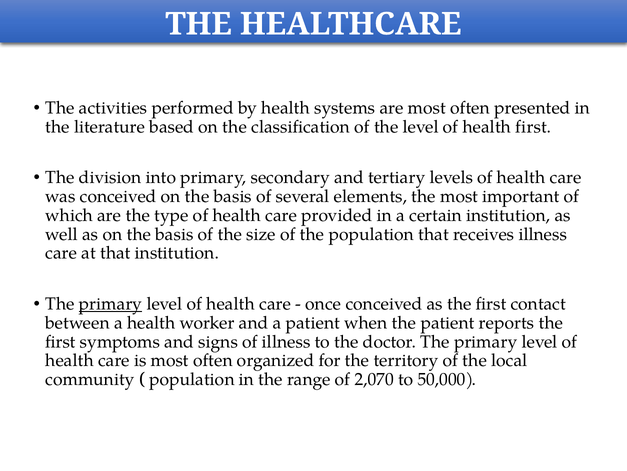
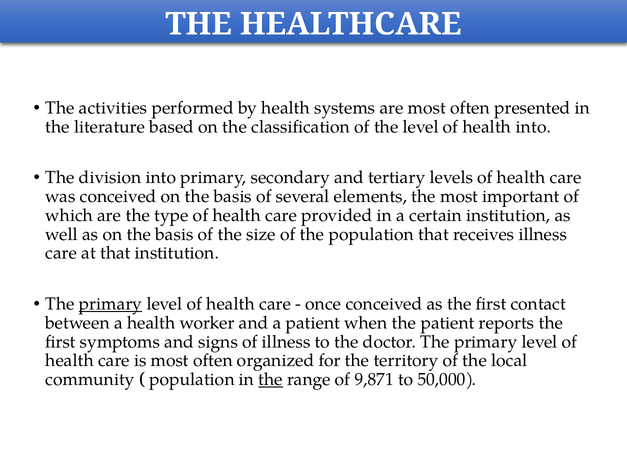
health first: first -> into
the at (271, 379) underline: none -> present
2,070: 2,070 -> 9,871
